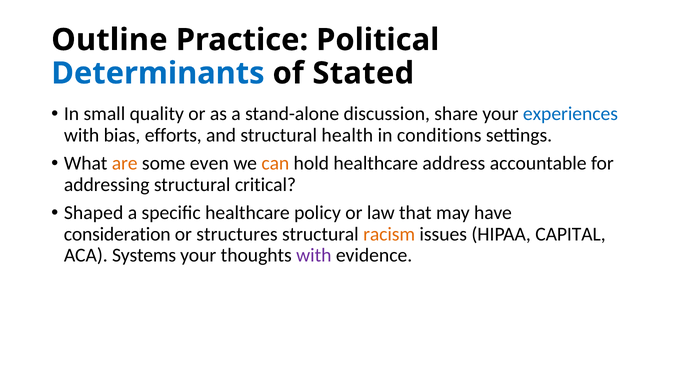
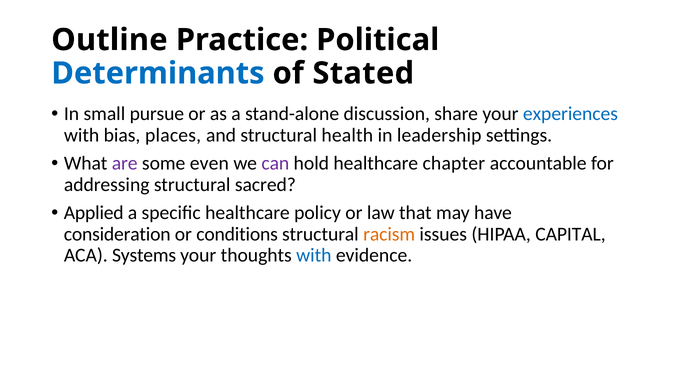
quality: quality -> pursue
efforts: efforts -> places
conditions: conditions -> leadership
are colour: orange -> purple
can colour: orange -> purple
address: address -> chapter
critical: critical -> sacred
Shaped: Shaped -> Applied
structures: structures -> conditions
with at (314, 255) colour: purple -> blue
